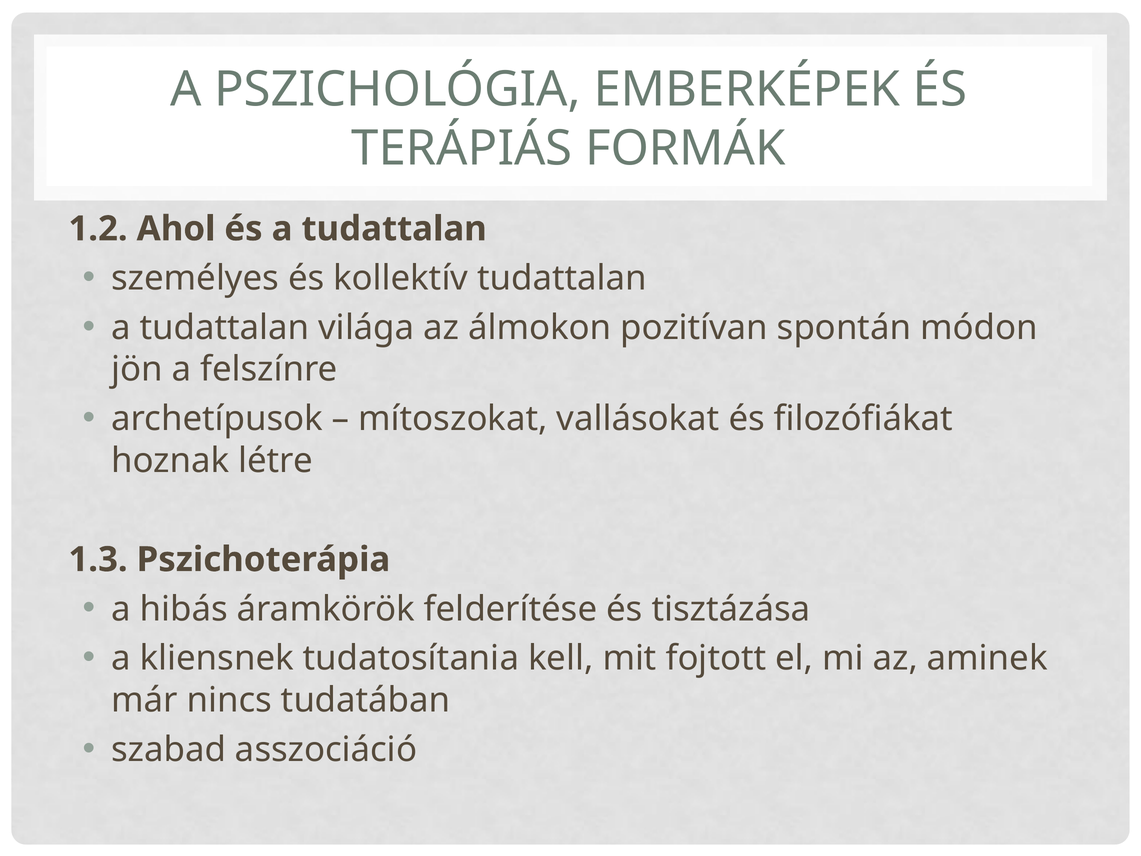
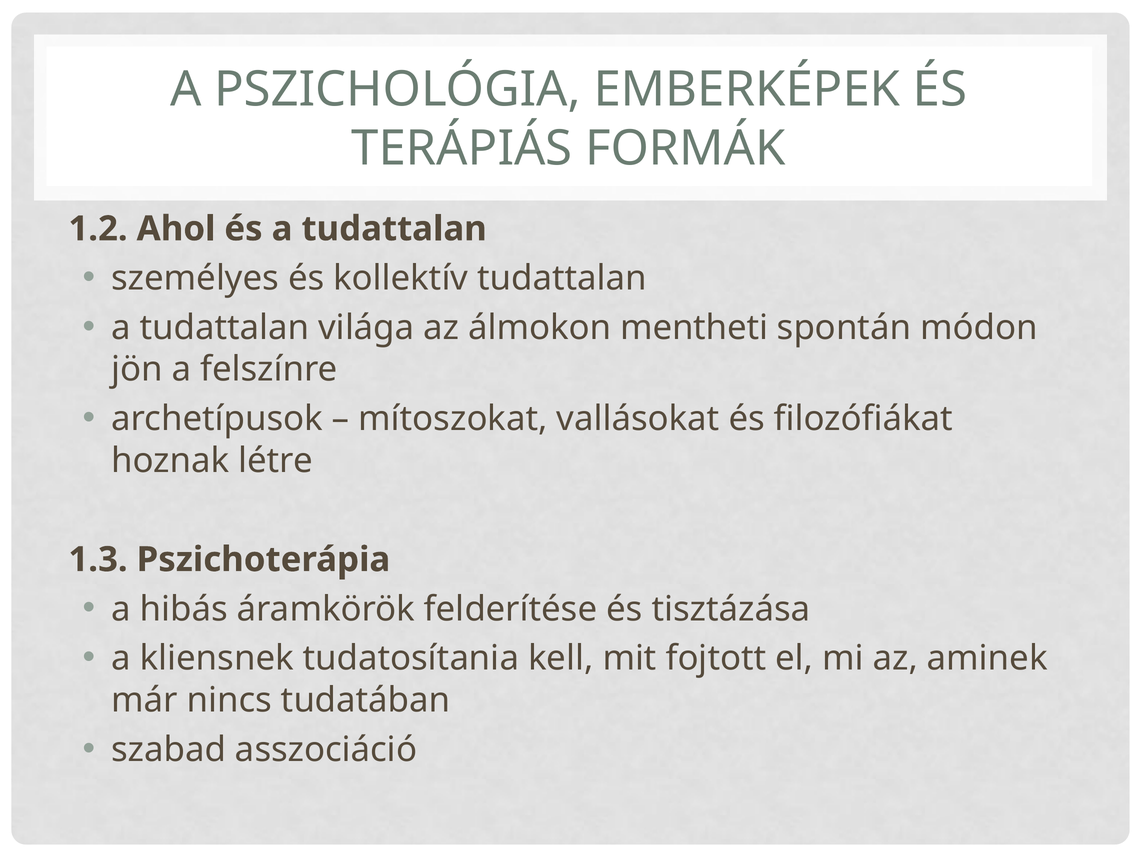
pozitívan: pozitívan -> mentheti
